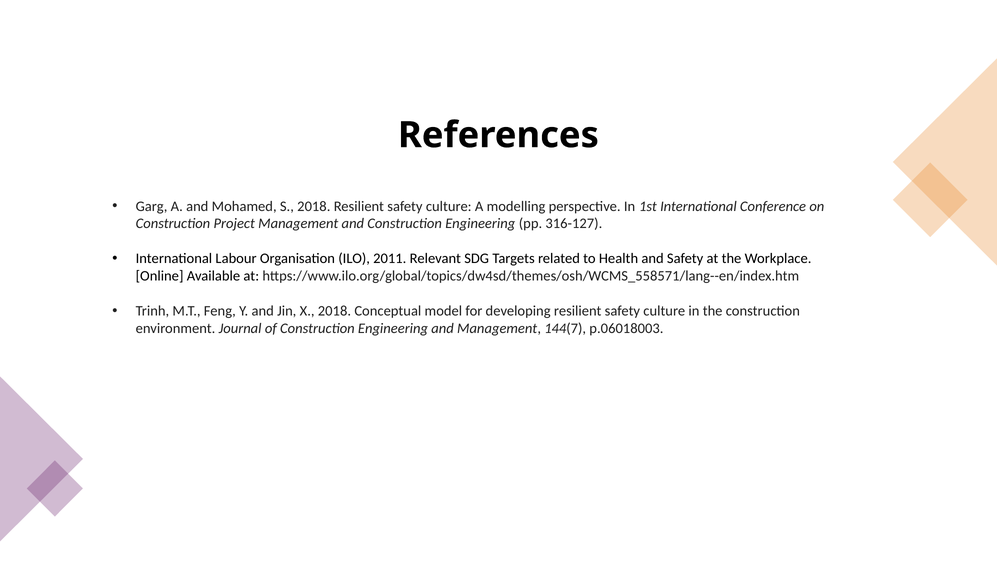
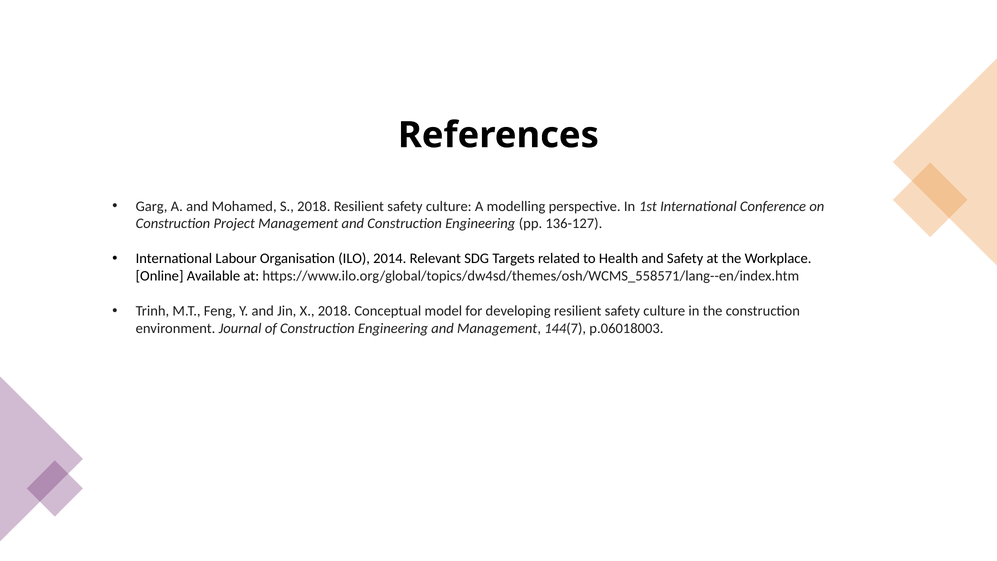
316-127: 316-127 -> 136-127
2011: 2011 -> 2014
